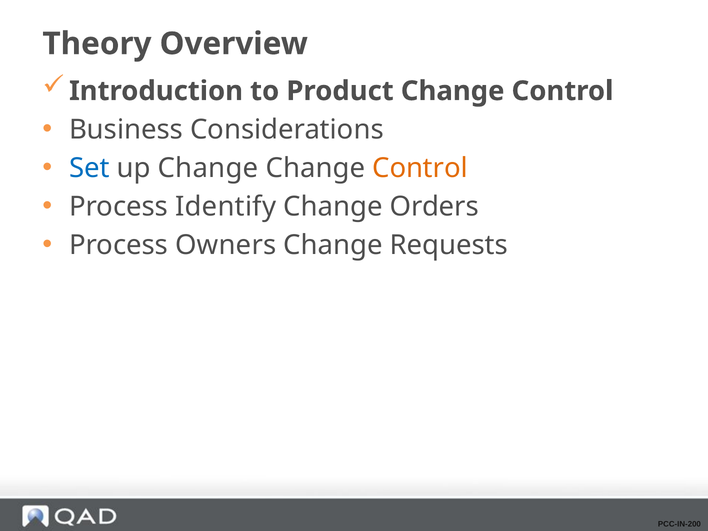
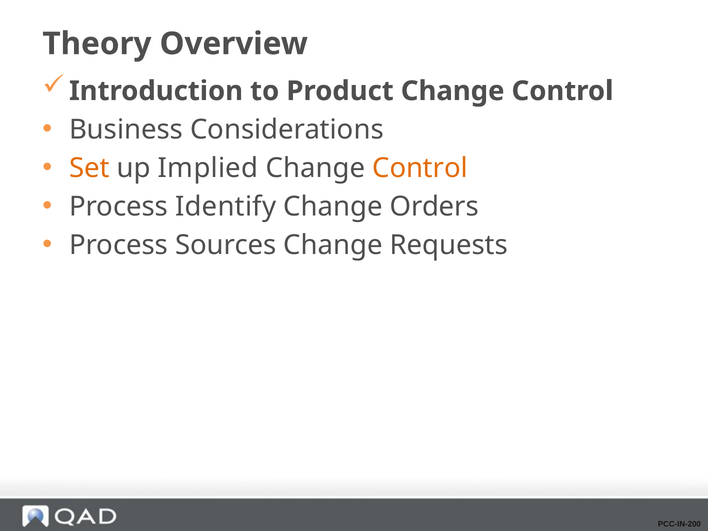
Set colour: blue -> orange
up Change: Change -> Implied
Owners: Owners -> Sources
